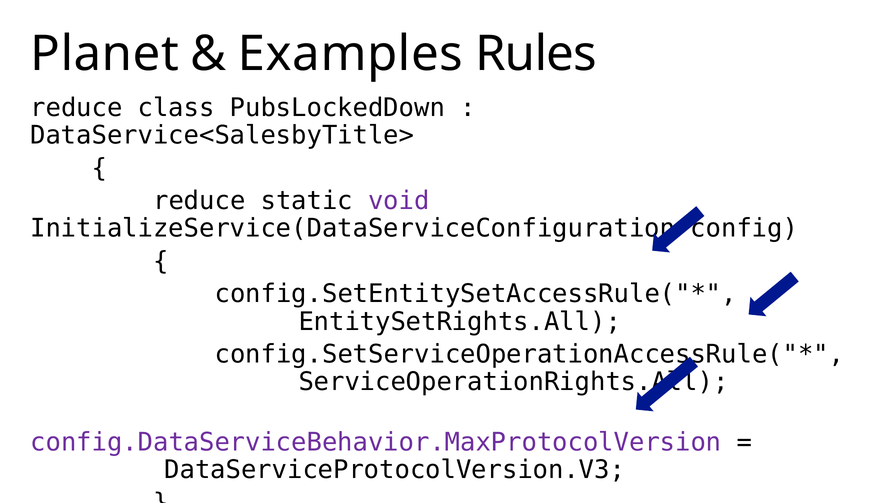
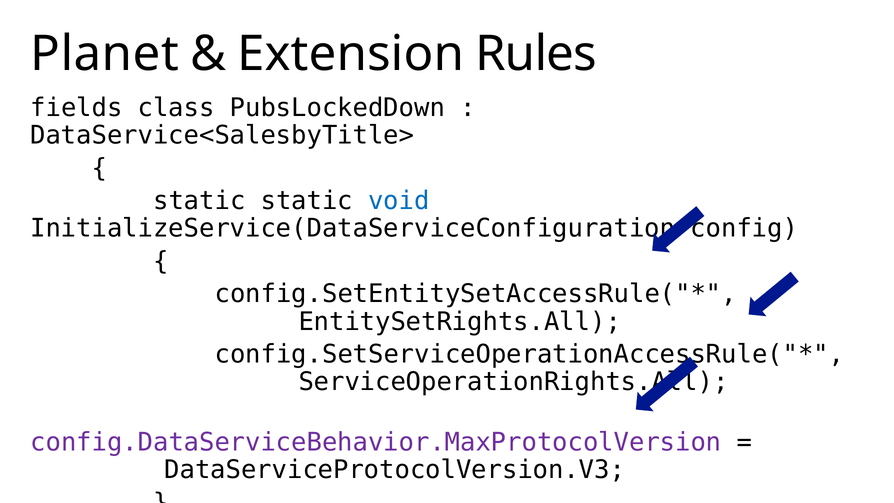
Examples: Examples -> Extension
reduce at (76, 108): reduce -> fields
reduce at (199, 201): reduce -> static
void colour: purple -> blue
